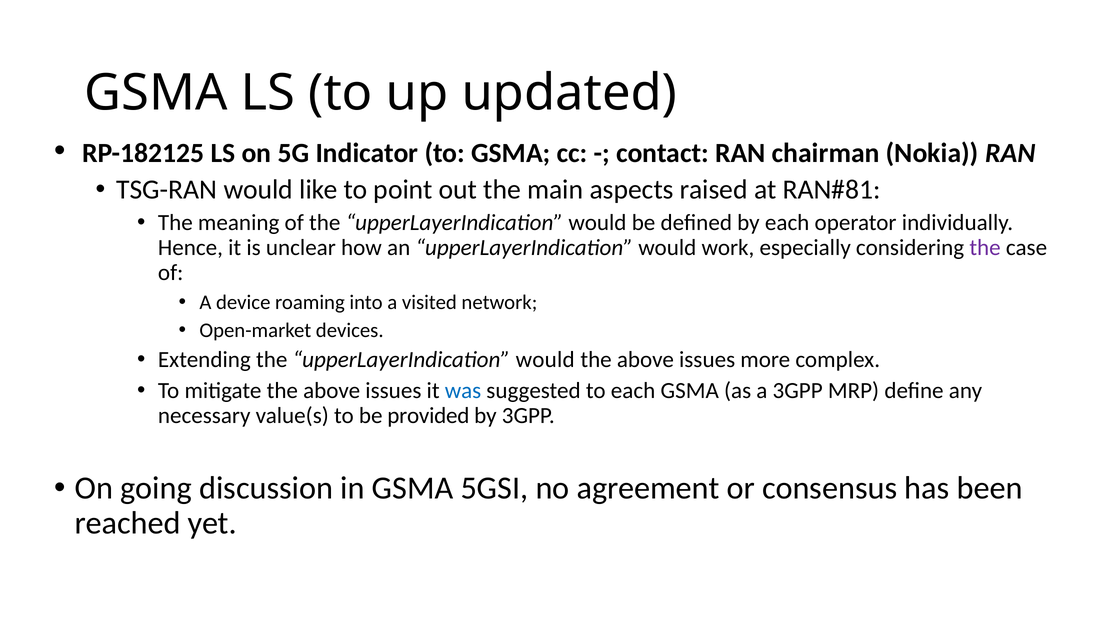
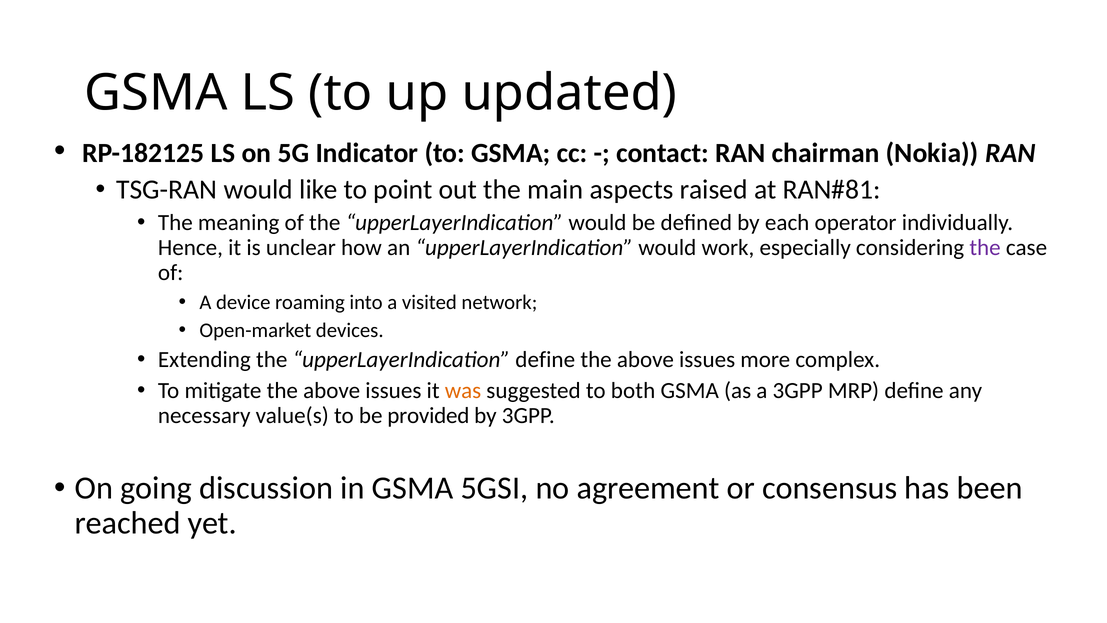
Extending the upperLayerIndication would: would -> define
was colour: blue -> orange
to each: each -> both
